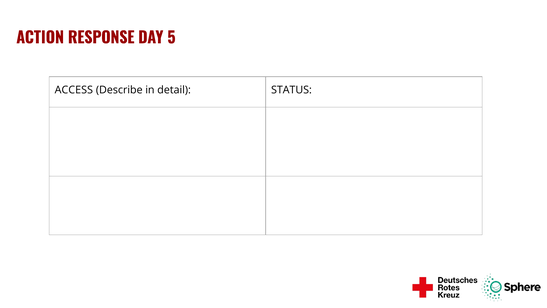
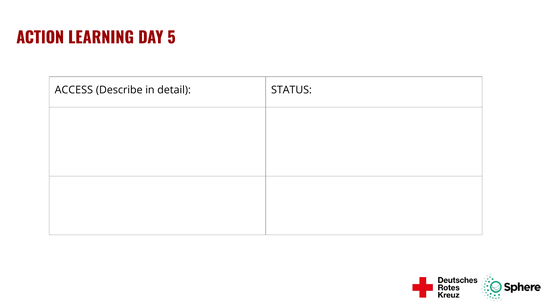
RESPONSE: RESPONSE -> LEARNING
